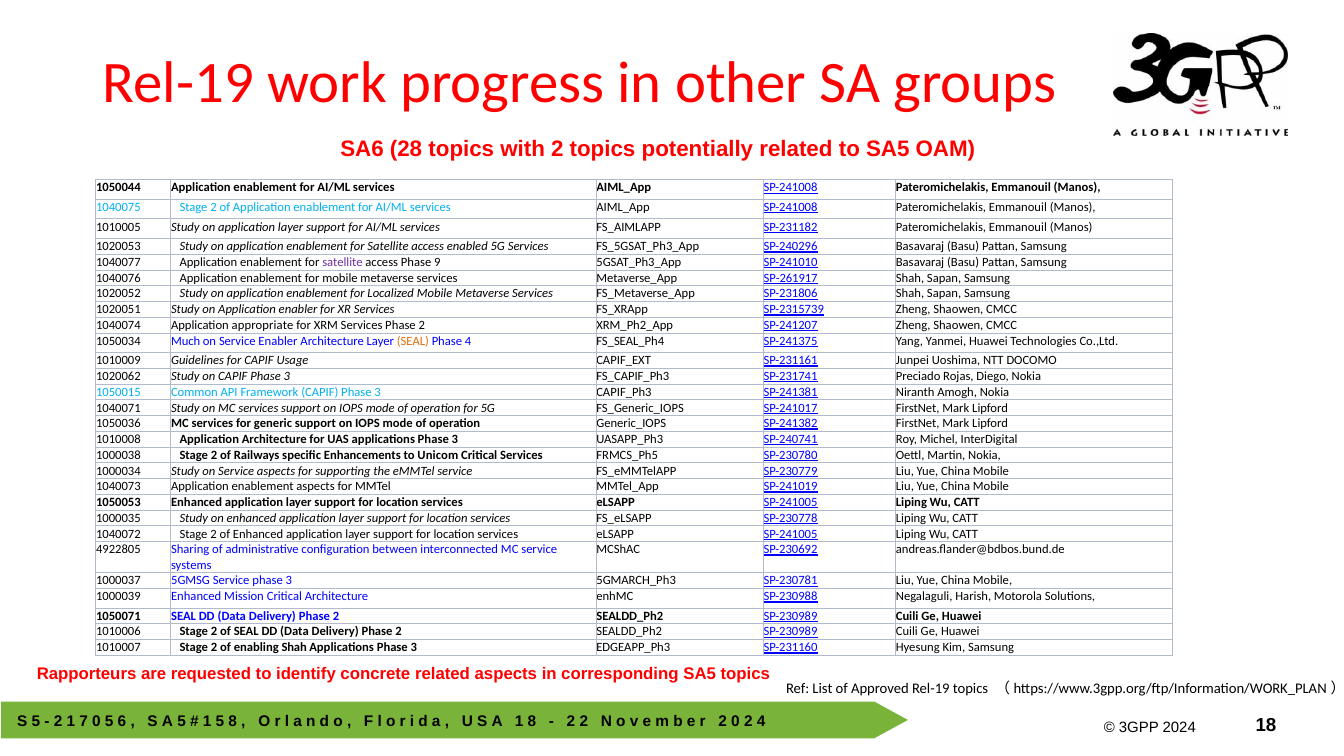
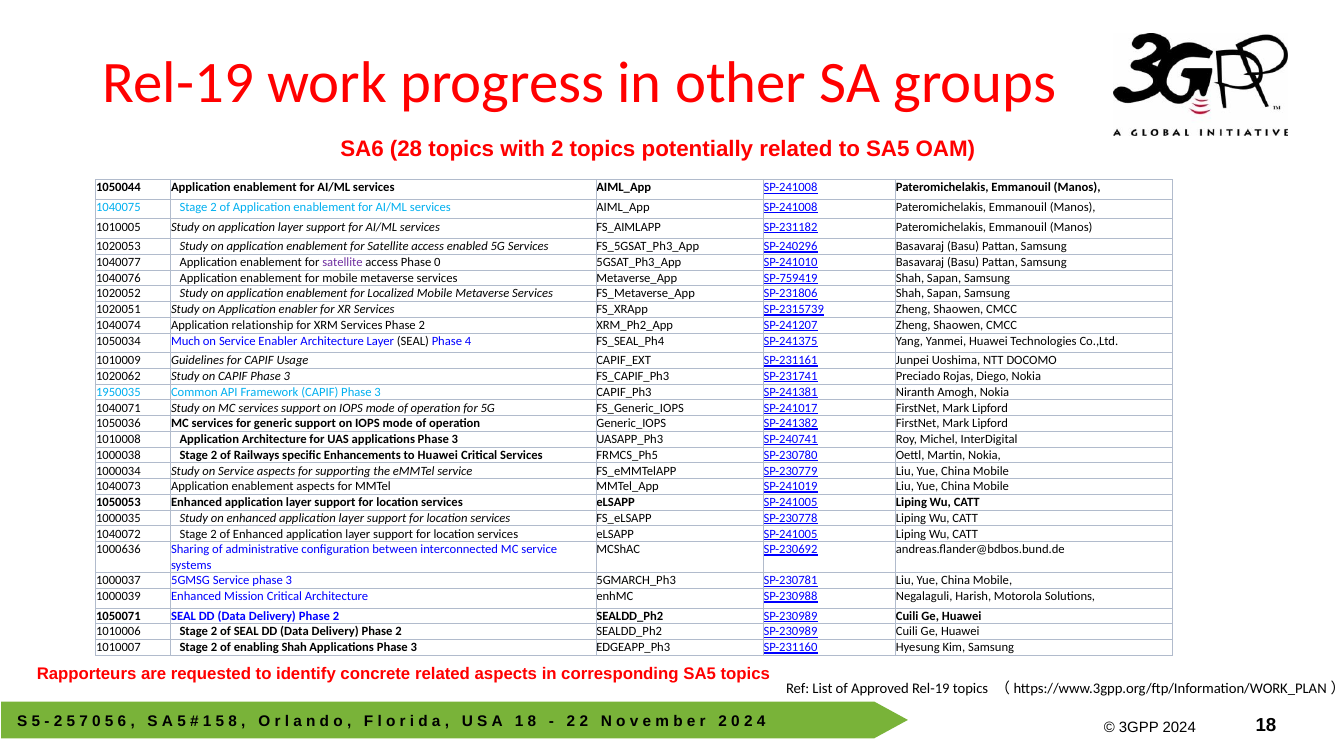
Phase 9: 9 -> 0
SP-261917: SP-261917 -> SP-759419
appropriate: appropriate -> relationship
SEAL at (413, 341) colour: orange -> black
1050015: 1050015 -> 1950035
to Unicom: Unicom -> Huawei
4922805: 4922805 -> 1000636
2 1: 1 -> 5
